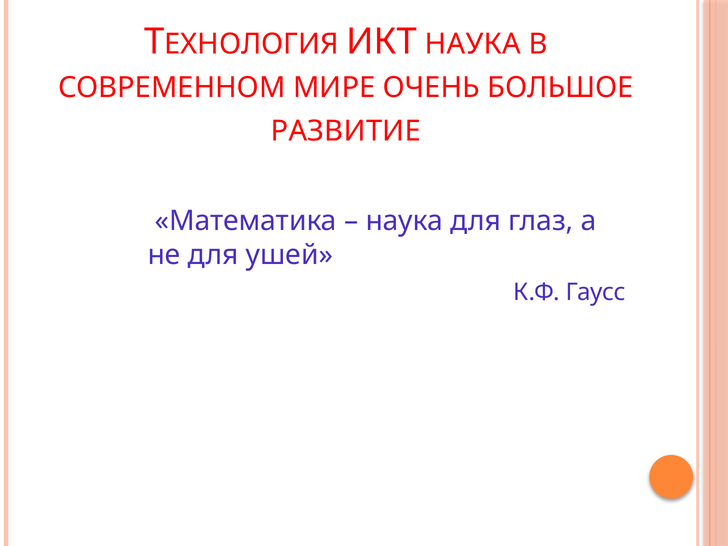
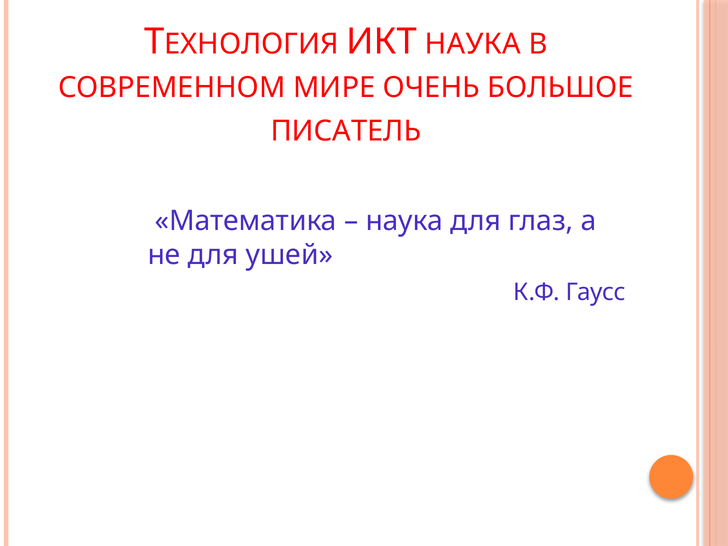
РАЗВИТИЕ: РАЗВИТИЕ -> ПИСАТЕЛЬ
